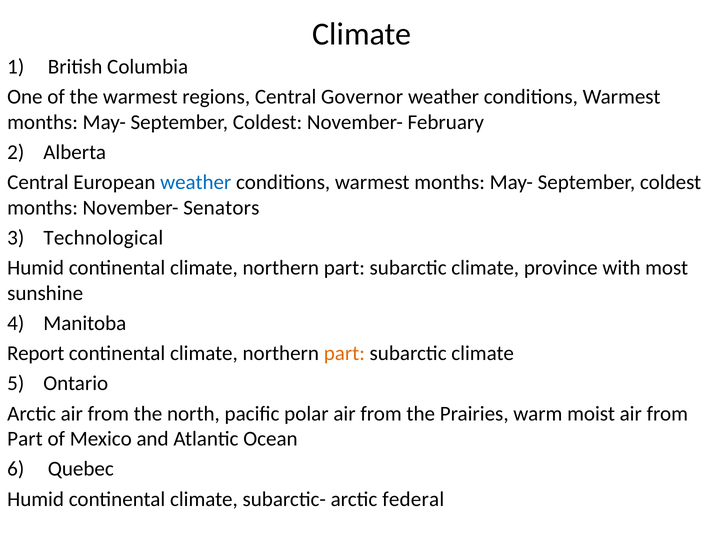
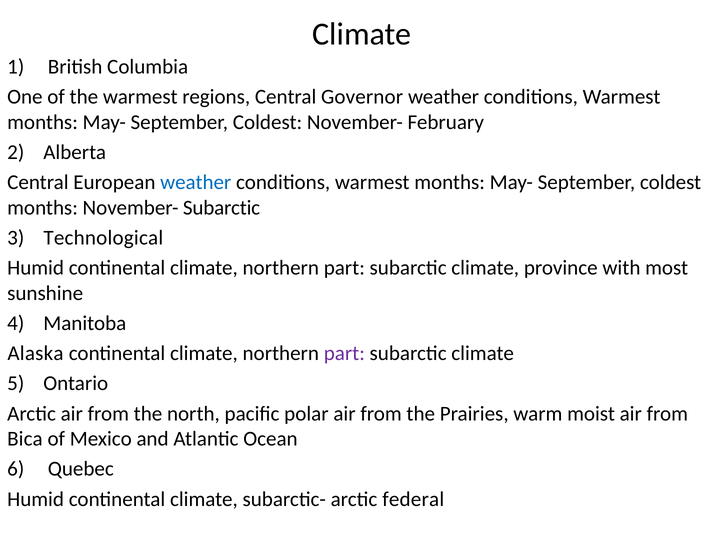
November- Senators: Senators -> Subarctic
Report: Report -> Alaska
part at (344, 353) colour: orange -> purple
Part at (25, 438): Part -> Bica
